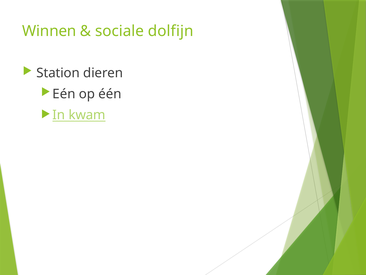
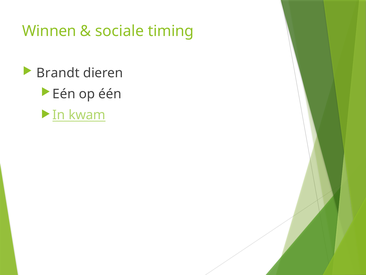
dolfijn: dolfijn -> timing
Station: Station -> Brandt
